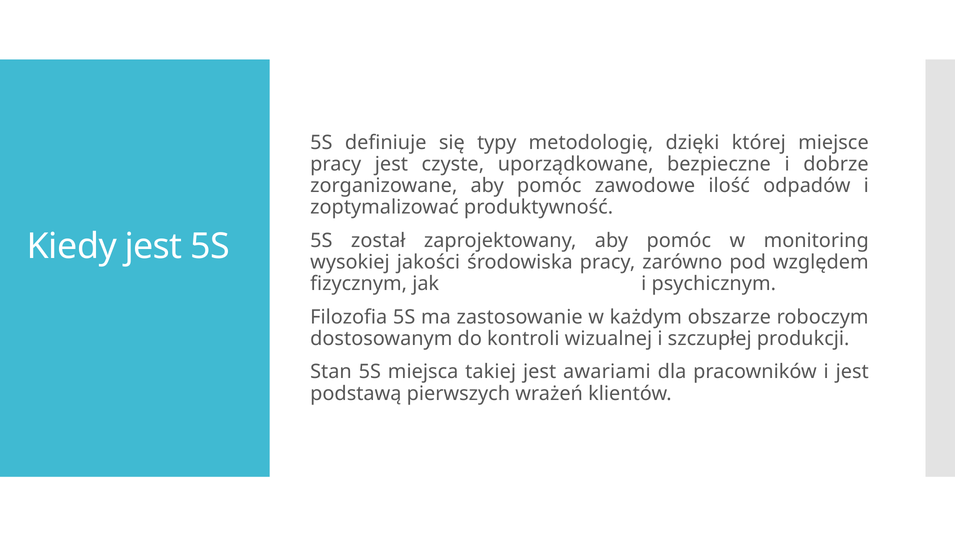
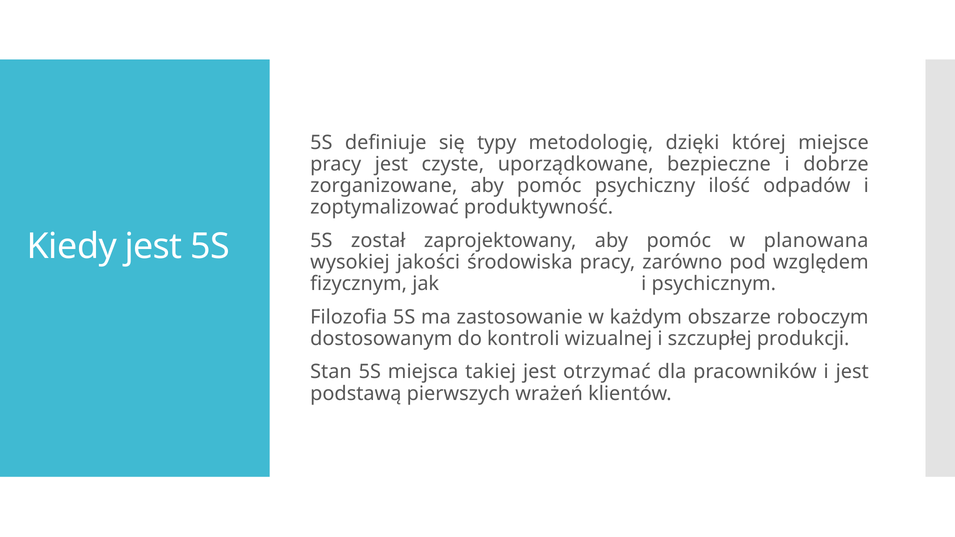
zawodowe: zawodowe -> psychiczny
monitoring: monitoring -> planowana
awariami: awariami -> otrzymać
